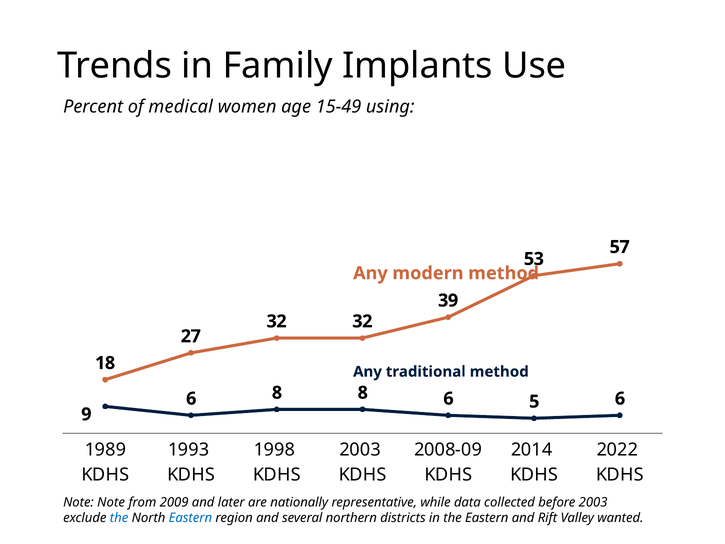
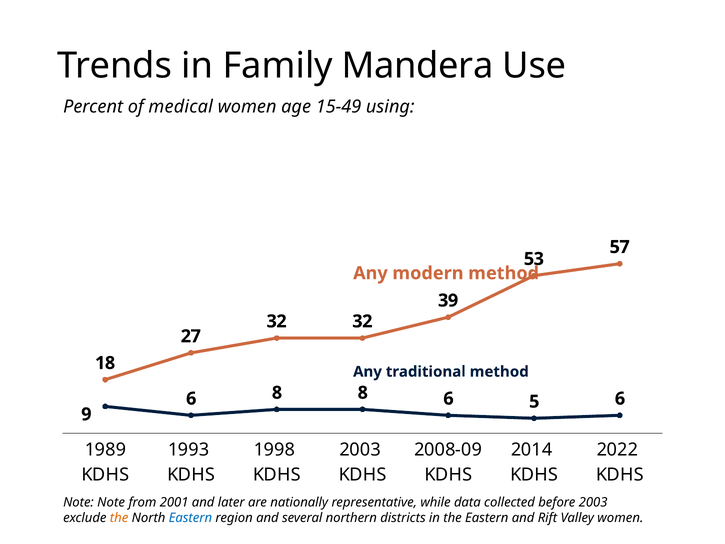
Implants: Implants -> Mandera
2009: 2009 -> 2001
the at (119, 518) colour: blue -> orange
Valley wanted: wanted -> women
